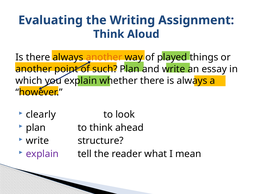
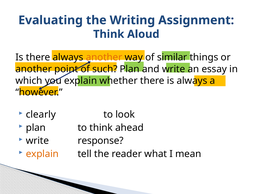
played: played -> similar
structure: structure -> response
explain at (42, 154) colour: purple -> orange
